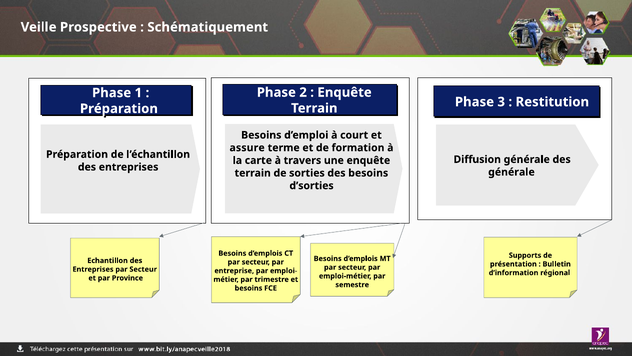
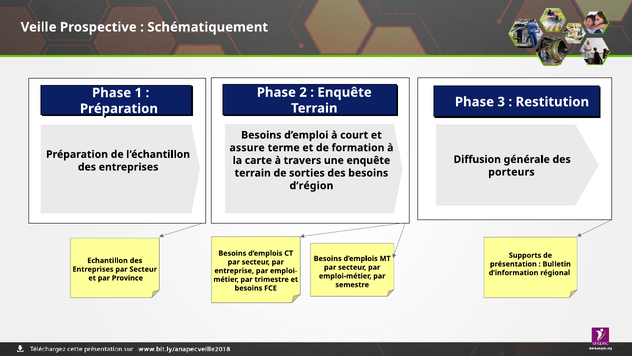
générale at (511, 172): générale -> porteurs
d’sorties: d’sorties -> d’région
